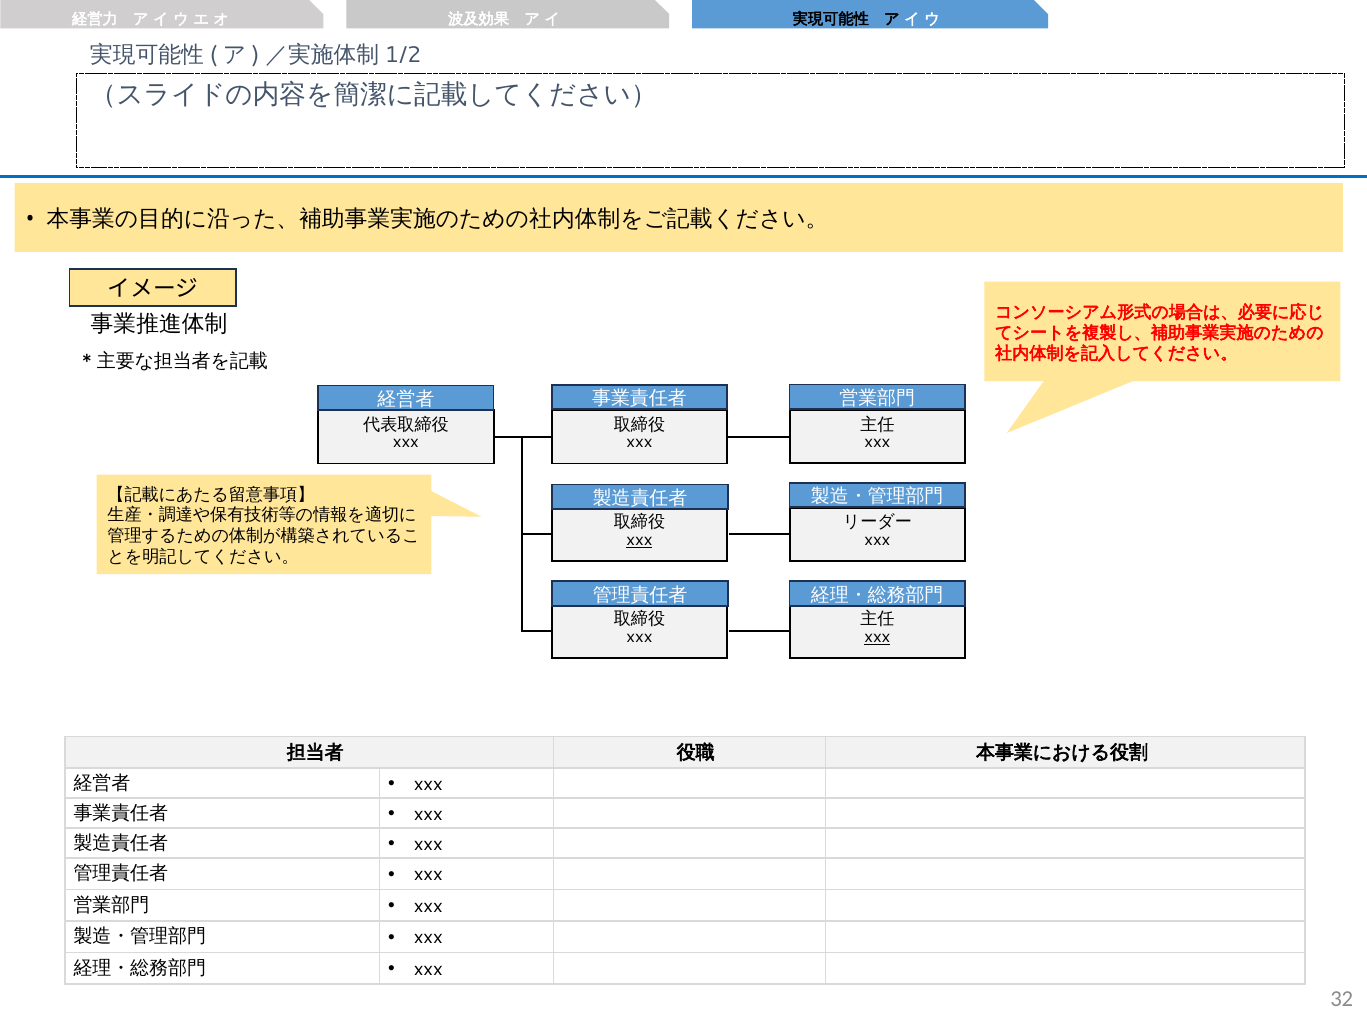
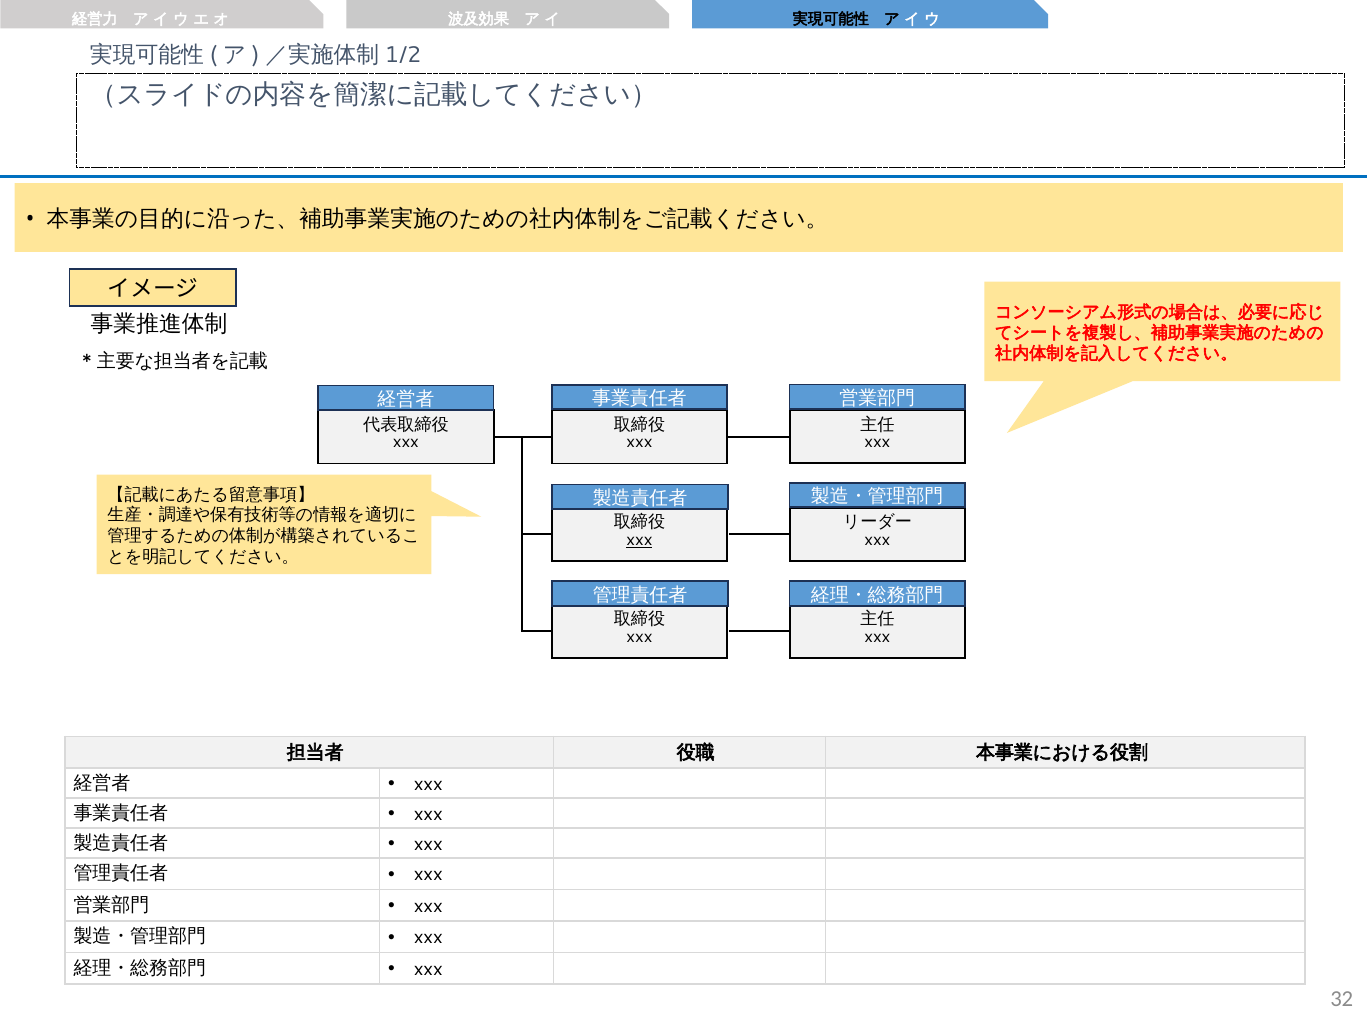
xxx at (877, 637) underline: present -> none
